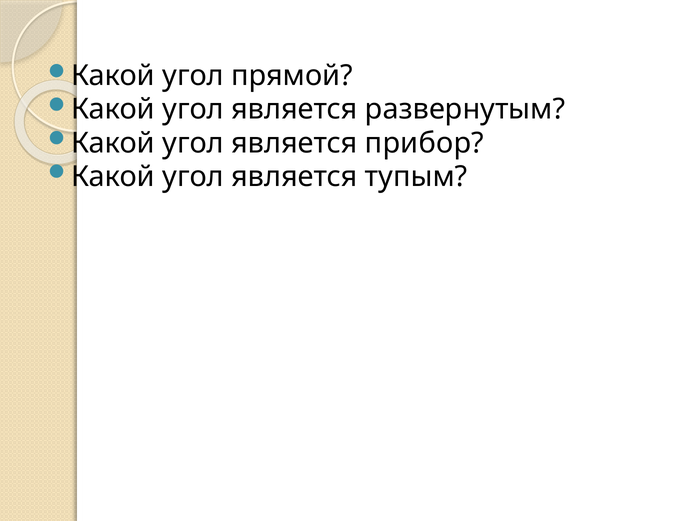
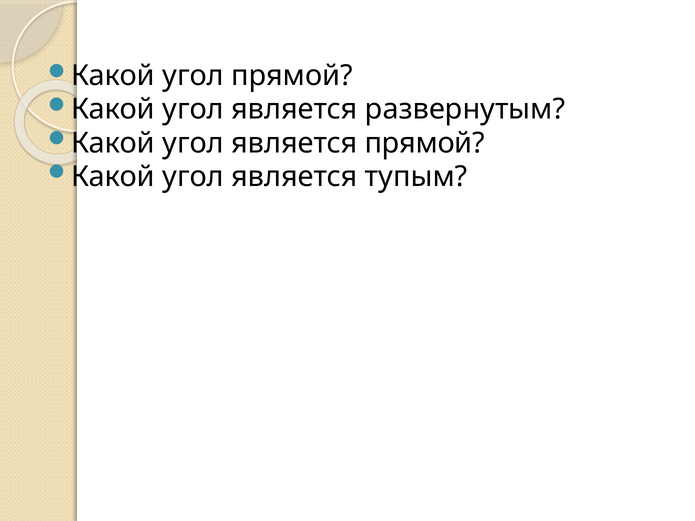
является прибор: прибор -> прямой
